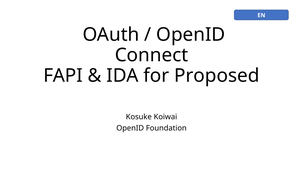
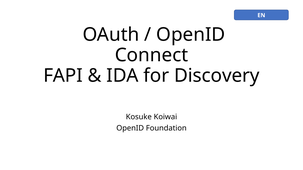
Proposed: Proposed -> Discovery
